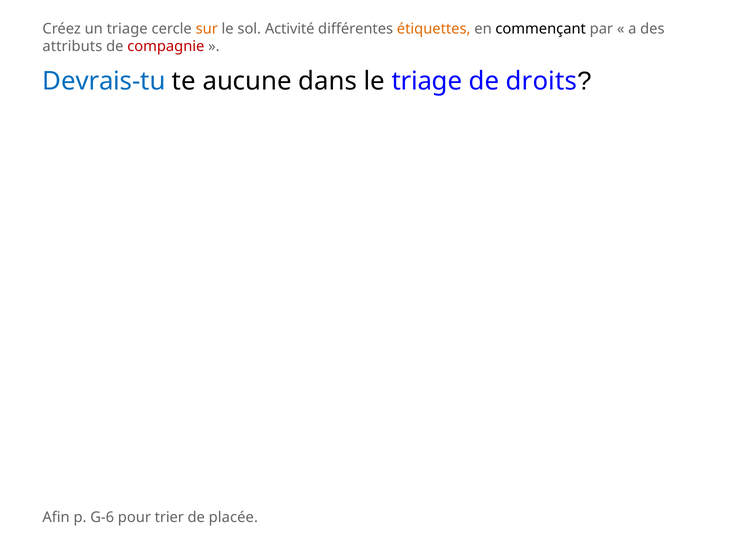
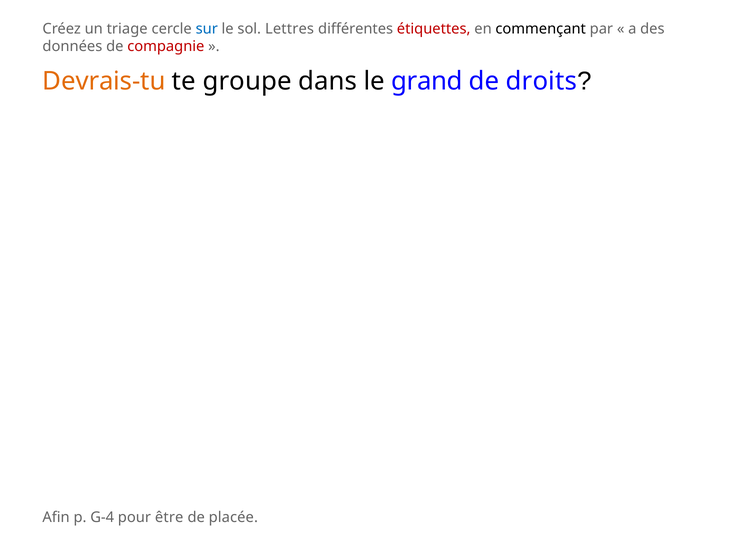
sur colour: orange -> blue
Activité: Activité -> Lettres
étiquettes colour: orange -> red
attributs: attributs -> données
Devrais-tu colour: blue -> orange
aucune: aucune -> groupe
le triage: triage -> grand
G-6: G-6 -> G-4
trier: trier -> être
